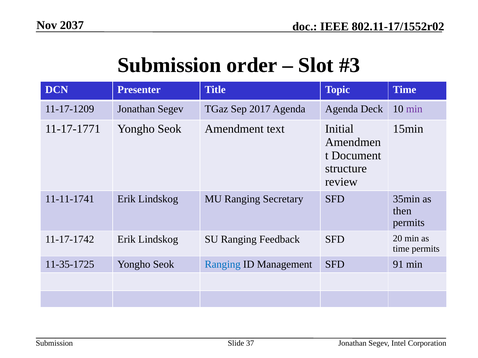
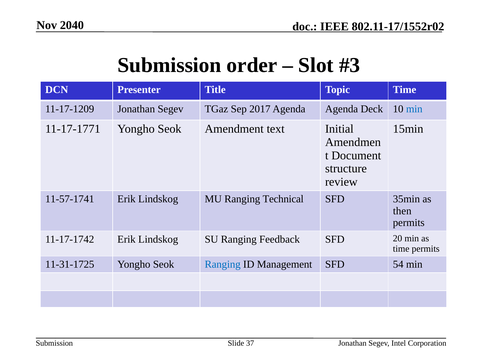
2037: 2037 -> 2040
min at (414, 109) colour: purple -> blue
11-11-1741: 11-11-1741 -> 11-57-1741
Secretary: Secretary -> Technical
11-35-1725: 11-35-1725 -> 11-31-1725
91: 91 -> 54
